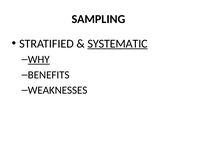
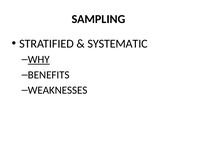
SYSTEMATIC underline: present -> none
